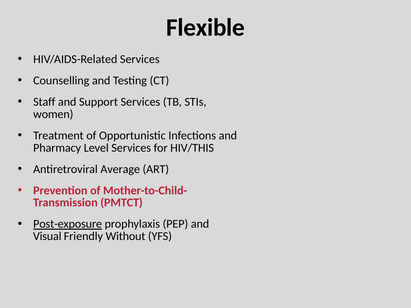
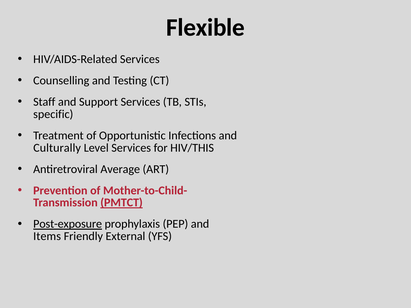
women: women -> specific
Pharmacy: Pharmacy -> Culturally
PMTCT underline: none -> present
Visual: Visual -> Items
Without: Without -> External
